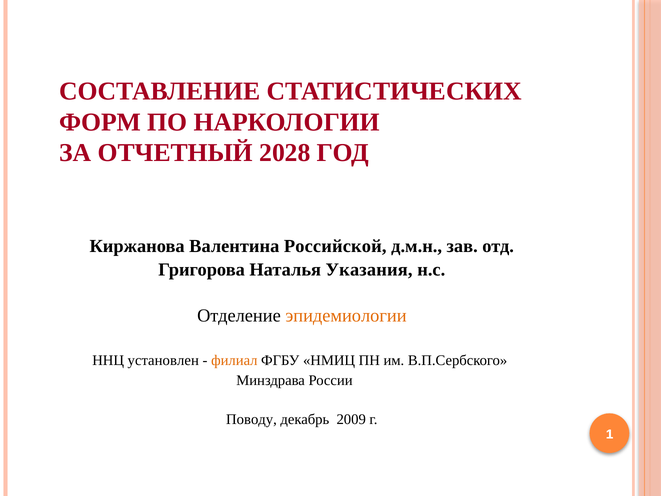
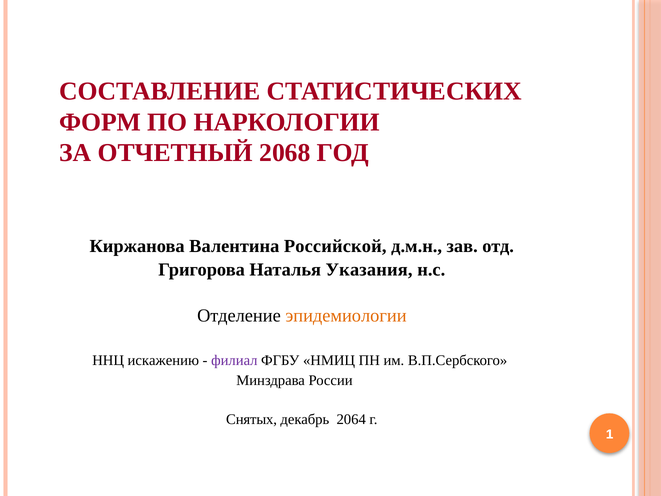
2028: 2028 -> 2068
установлен: установлен -> искажению
филиал colour: orange -> purple
Поводу: Поводу -> Снятых
2009: 2009 -> 2064
